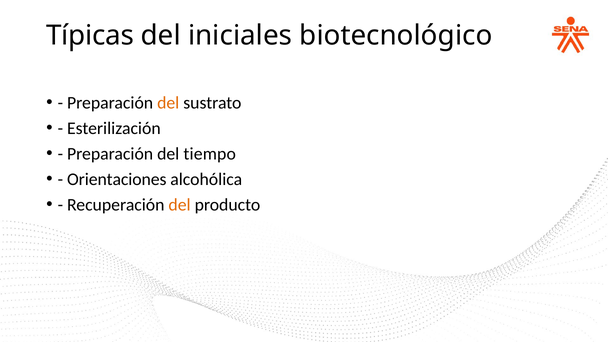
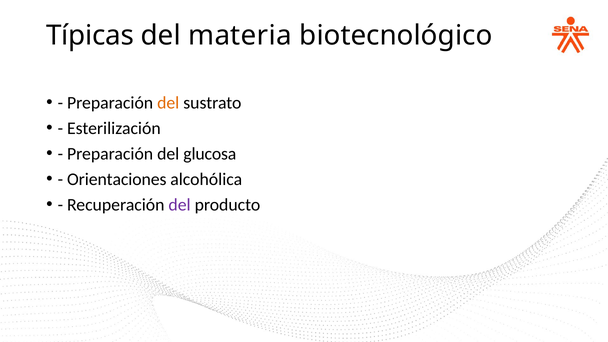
iniciales: iniciales -> materia
tiempo: tiempo -> glucosa
del at (180, 205) colour: orange -> purple
